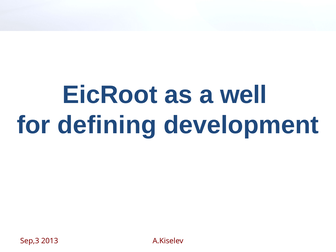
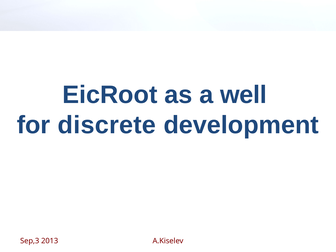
defining: defining -> discrete
